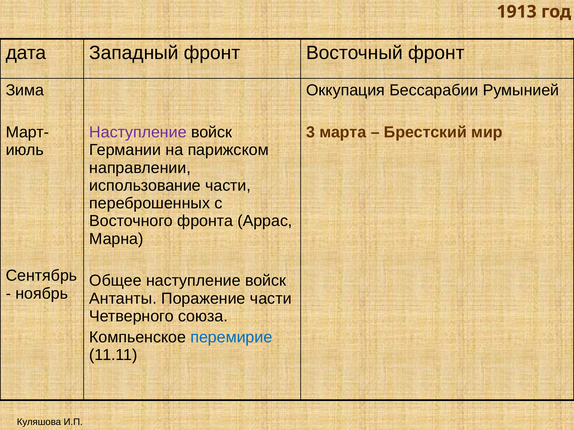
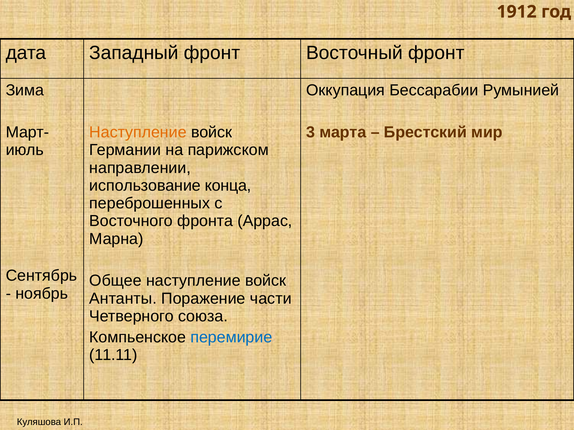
1913: 1913 -> 1912
Наступление at (138, 132) colour: purple -> orange
использование части: части -> конца
